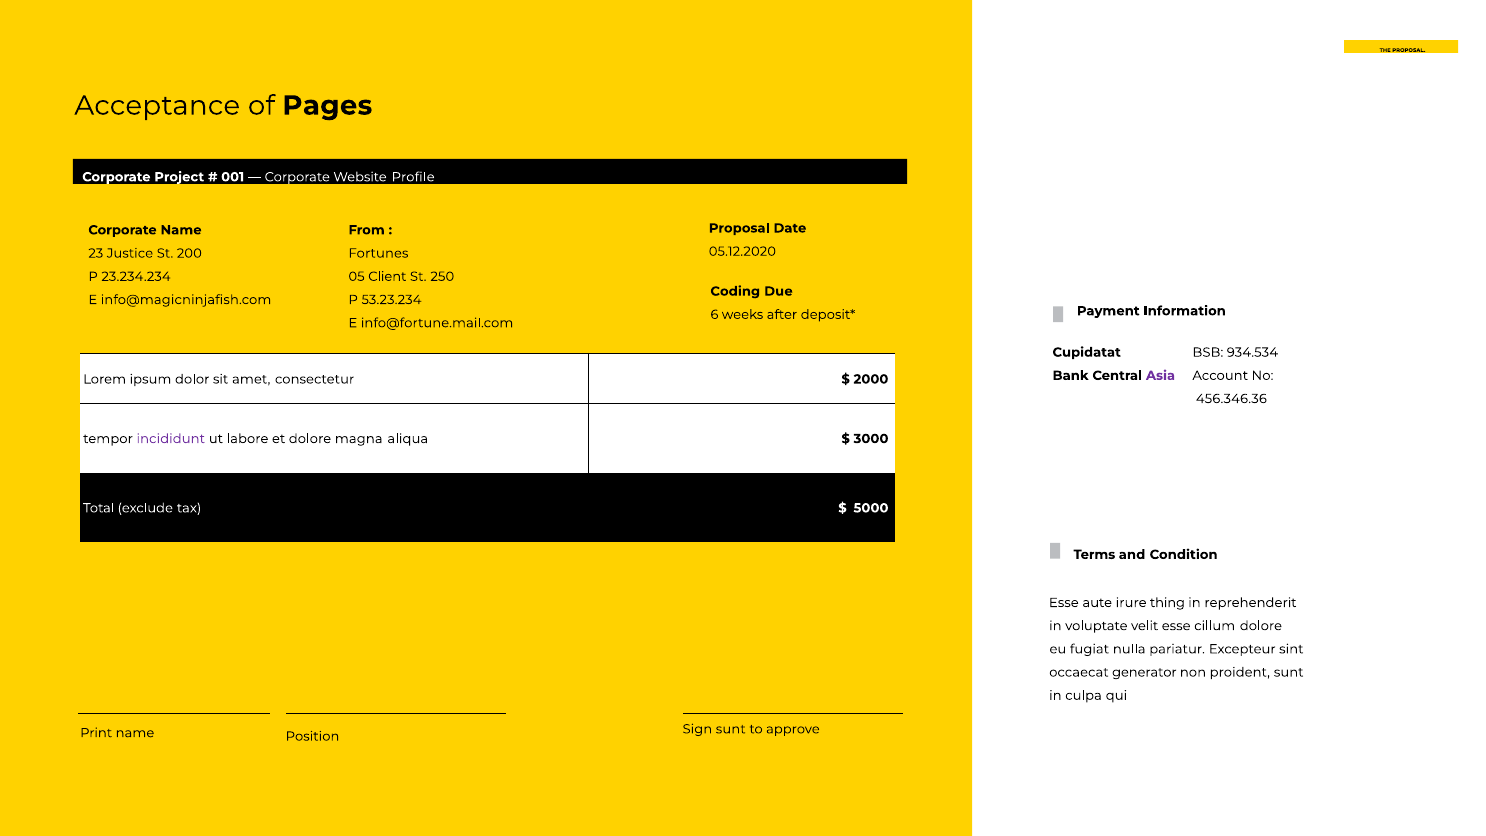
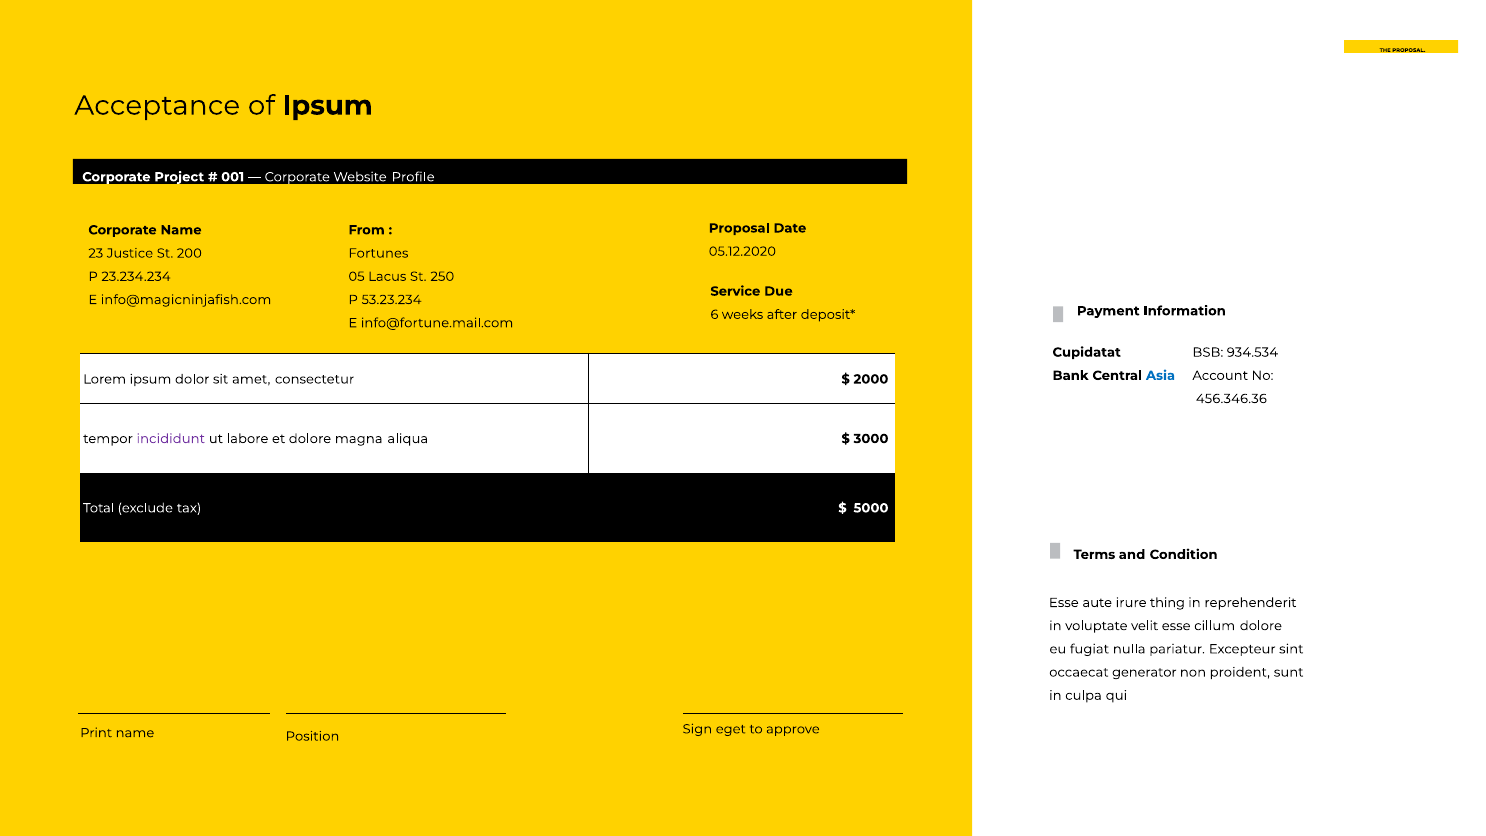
of Pages: Pages -> Ipsum
Client: Client -> Lacus
Coding: Coding -> Service
Asia colour: purple -> blue
Sign sunt: sunt -> eget
